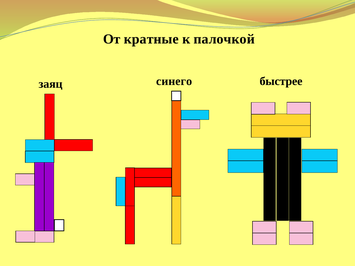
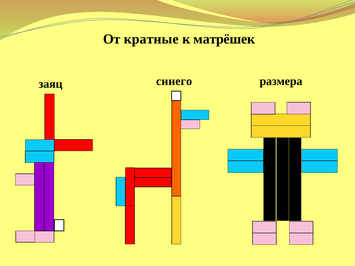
палочкой: палочкой -> матрёшек
быстрее: быстрее -> размера
